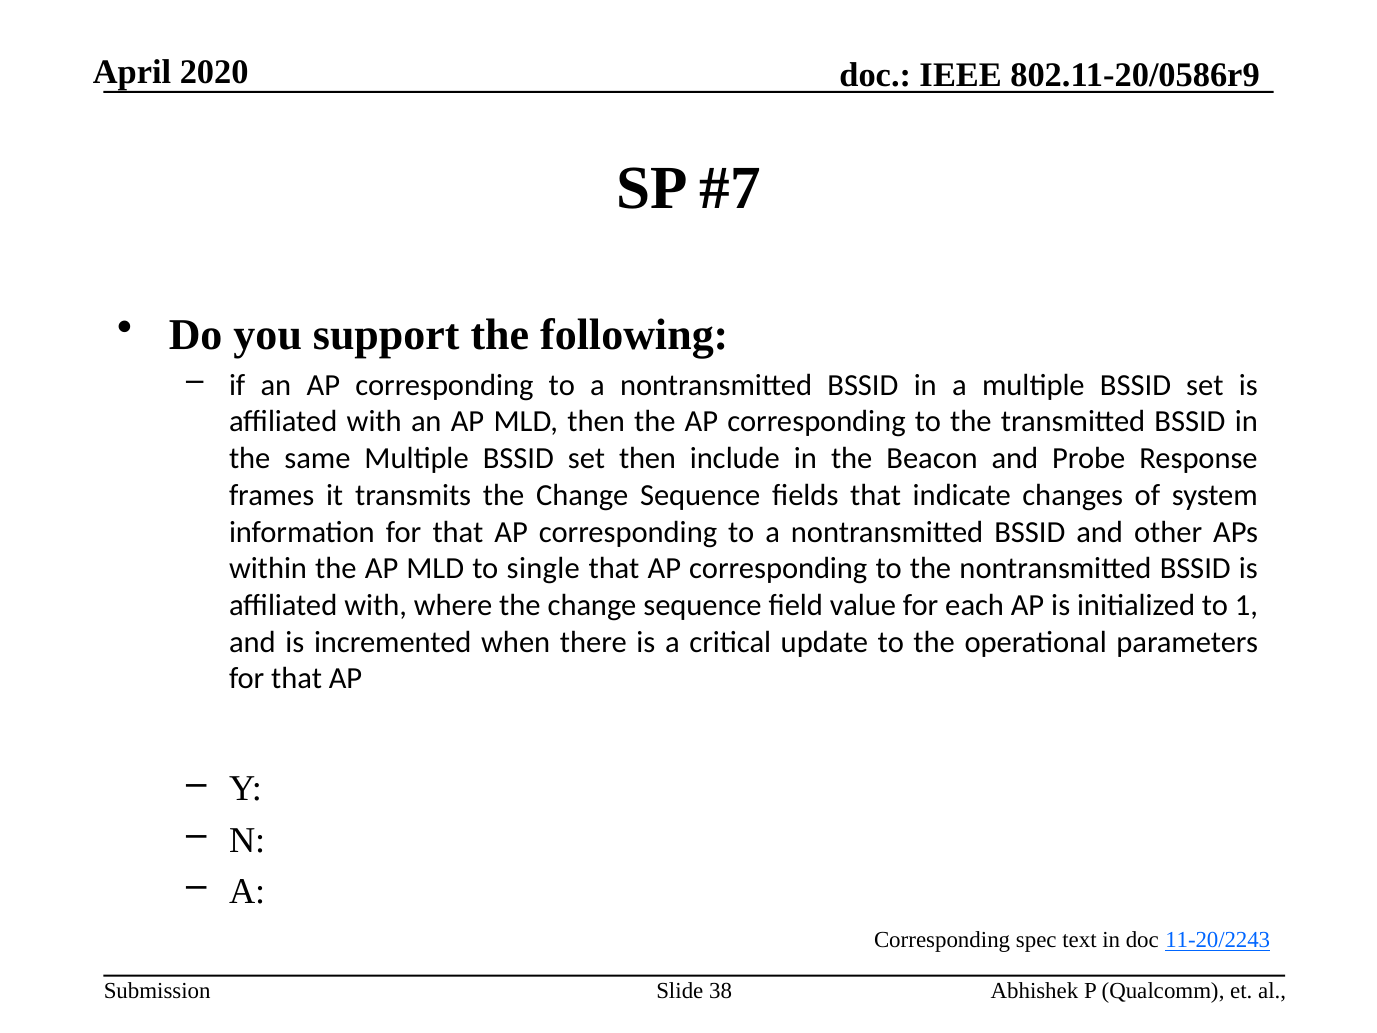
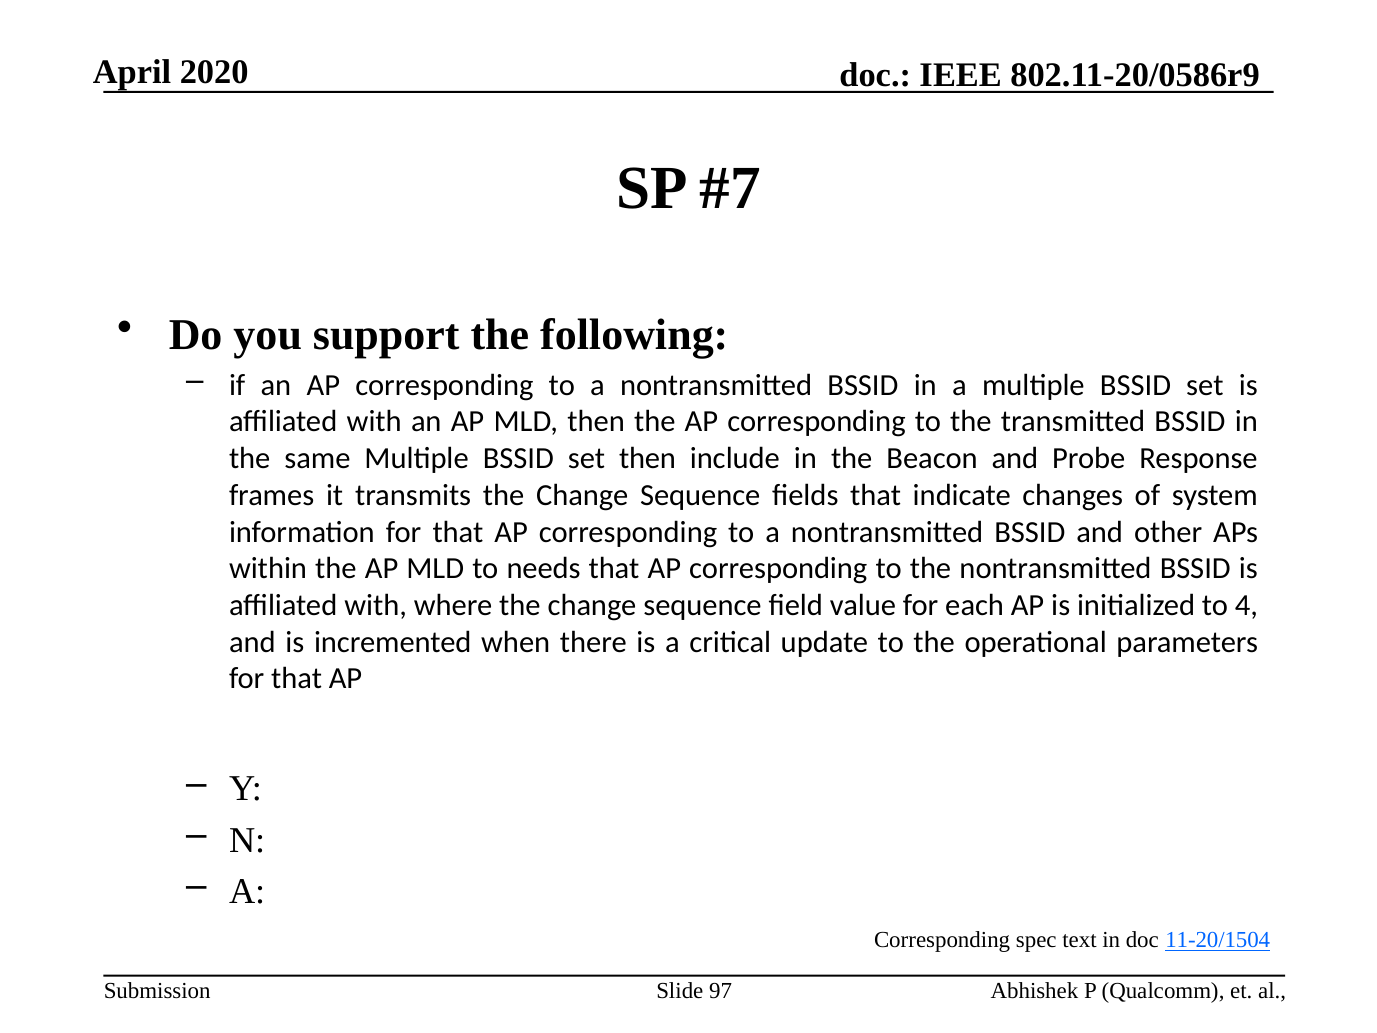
single: single -> needs
1: 1 -> 4
11-20/2243: 11-20/2243 -> 11-20/1504
38: 38 -> 97
